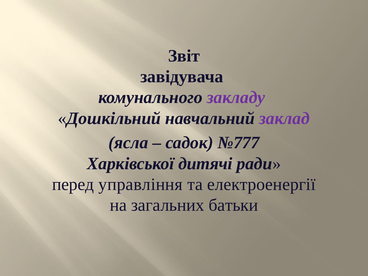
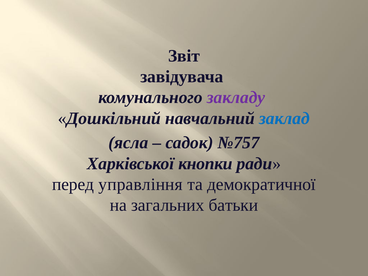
заклад colour: purple -> blue
№777: №777 -> №757
дитячі: дитячі -> кнопки
електроенергії: електроенергії -> демократичної
